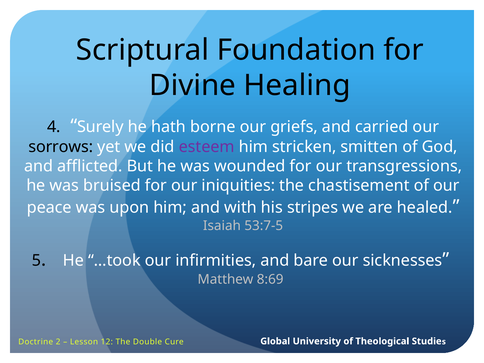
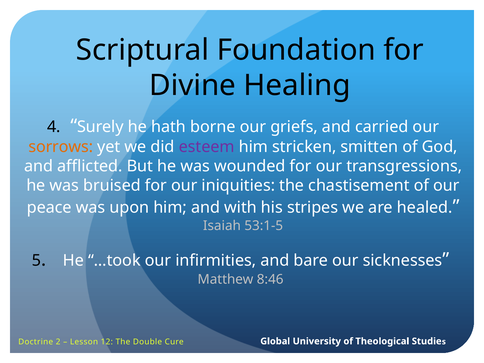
sorrows colour: black -> orange
53:7-5: 53:7-5 -> 53:1-5
8:69: 8:69 -> 8:46
